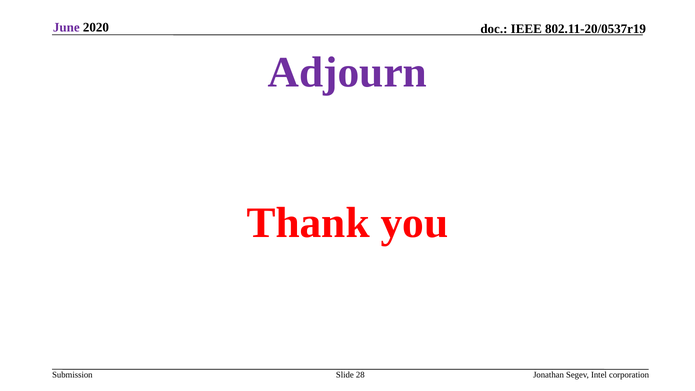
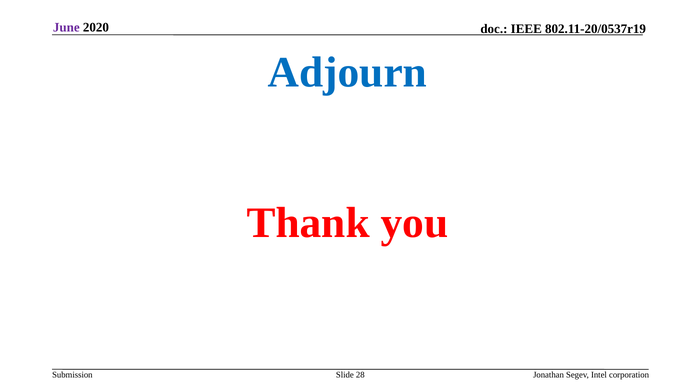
Adjourn colour: purple -> blue
